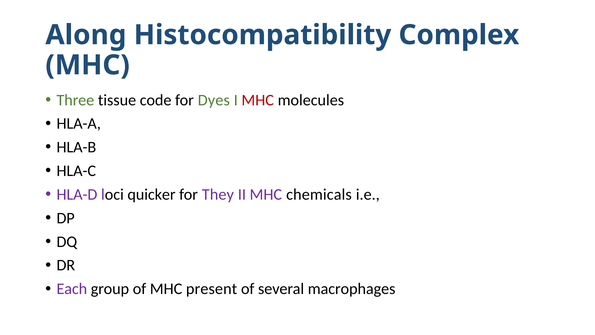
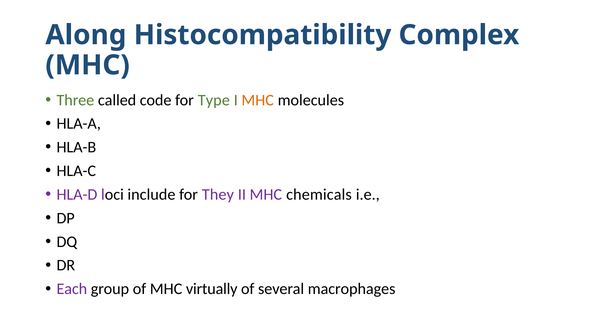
tissue: tissue -> called
Dyes: Dyes -> Type
MHC at (258, 100) colour: red -> orange
quicker: quicker -> include
present: present -> virtually
